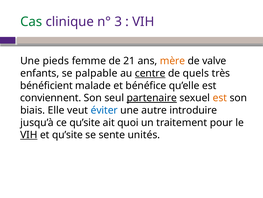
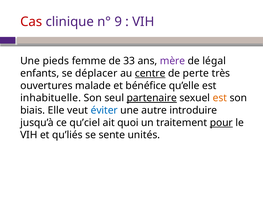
Cas colour: green -> red
3: 3 -> 9
21: 21 -> 33
mère colour: orange -> purple
valve: valve -> légal
palpable: palpable -> déplacer
quels: quels -> perte
bénéficient: bénéficient -> ouvertures
conviennent: conviennent -> inhabituelle
ce qu’site: qu’site -> qu’ciel
pour underline: none -> present
VIH at (29, 134) underline: present -> none
et qu’site: qu’site -> qu’liés
